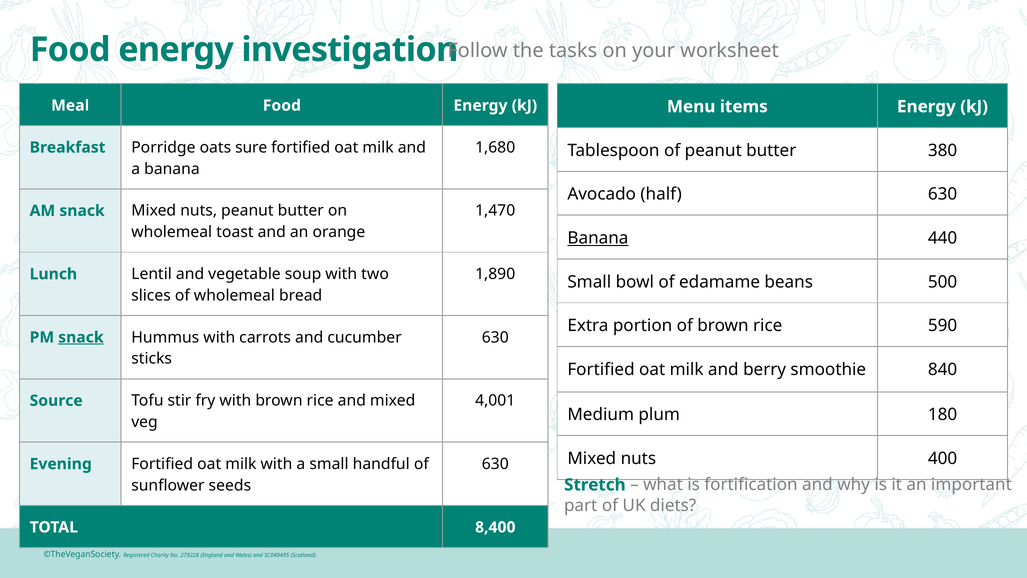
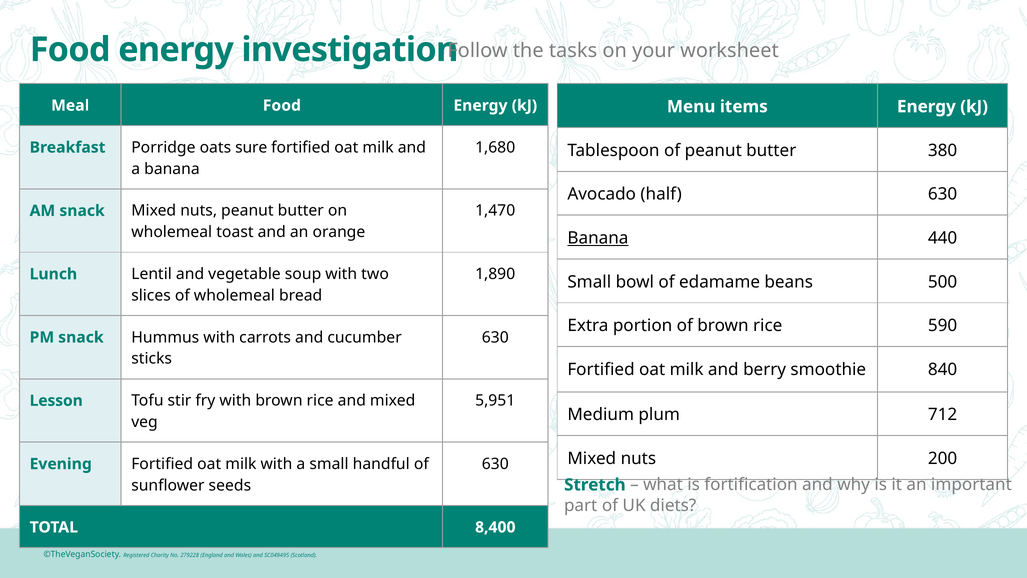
snack at (81, 337) underline: present -> none
4,001: 4,001 -> 5,951
Source: Source -> Lesson
180: 180 -> 712
400: 400 -> 200
